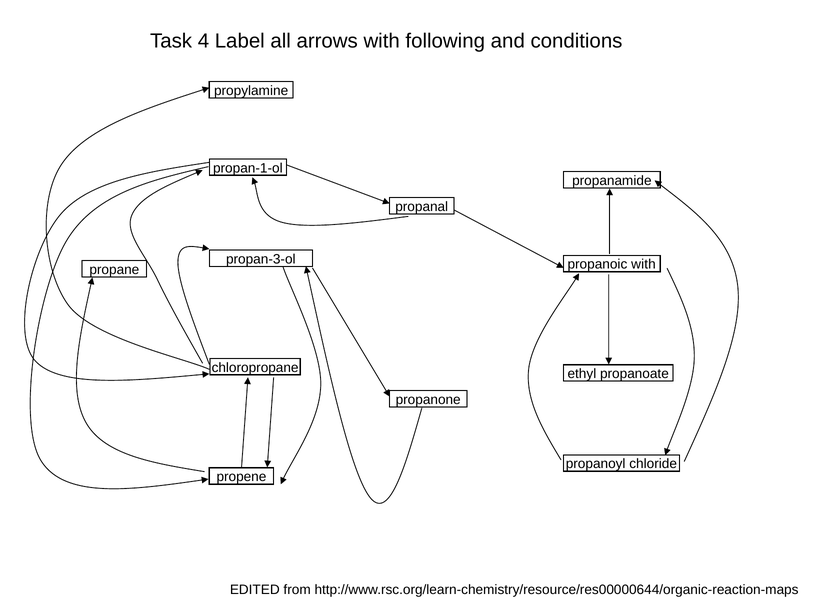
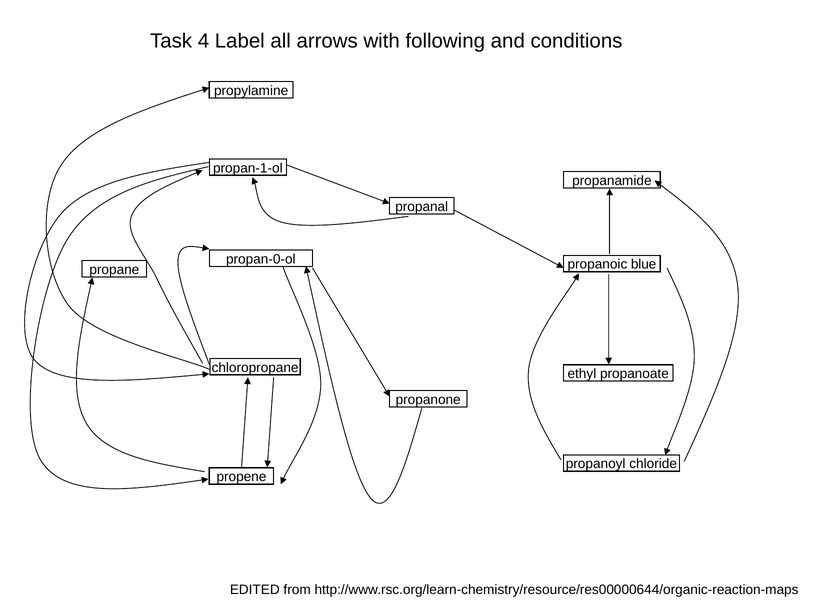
propan-3-ol: propan-3-ol -> propan-0-ol
propanoic with: with -> blue
